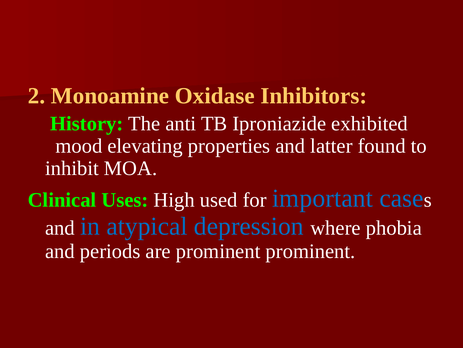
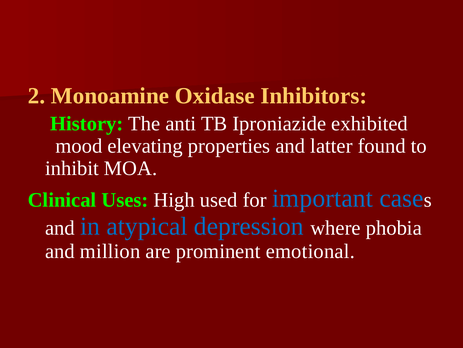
periods: periods -> million
prominent prominent: prominent -> emotional
